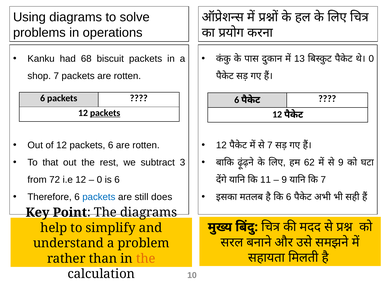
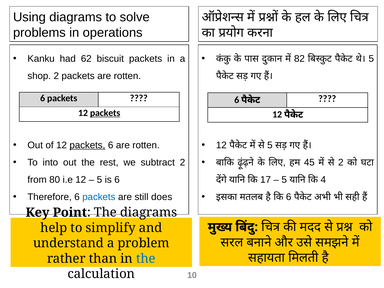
68: 68 -> 62
13: 13 -> 82
0 at (371, 59): 0 -> 5
shop 7: 7 -> 2
packets at (87, 145) underline: none -> present
7 at (270, 145): 7 -> 5
that: that -> into
subtract 3: 3 -> 2
62: 62 -> 45
9 at (341, 162): 9 -> 2
72: 72 -> 80
0 at (99, 180): 0 -> 5
11: 11 -> 17
9 at (284, 180): 9 -> 5
7 at (323, 180): 7 -> 4
the at (146, 259) colour: orange -> blue
